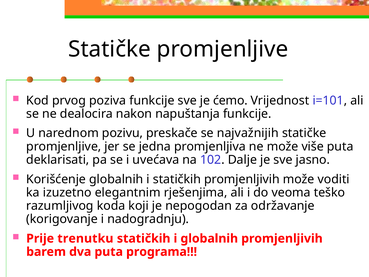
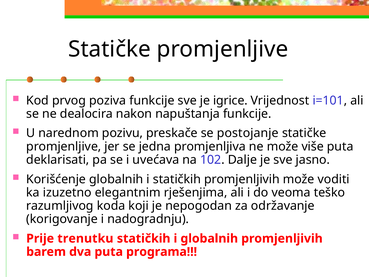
ćemo: ćemo -> igrice
najvažnijih: najvažnijih -> postojanje
